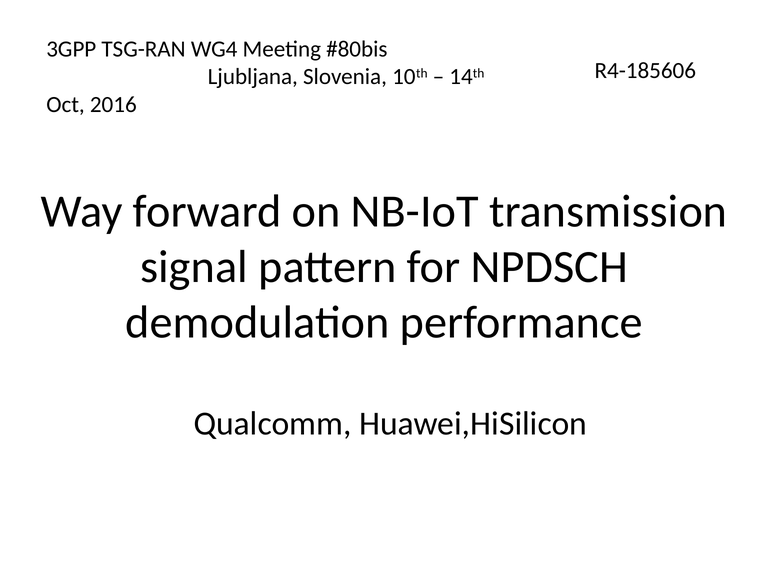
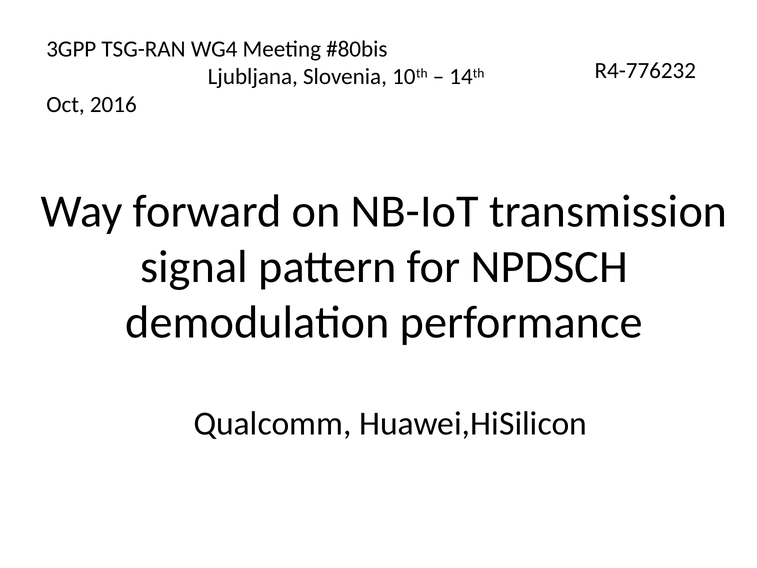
R4-185606: R4-185606 -> R4-776232
